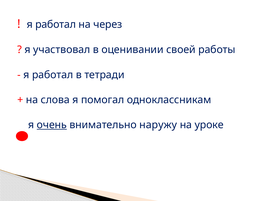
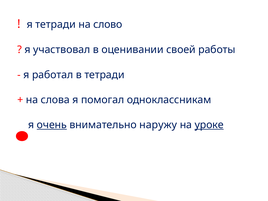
работал at (56, 24): работал -> тетради
через: через -> слово
уроке underline: none -> present
